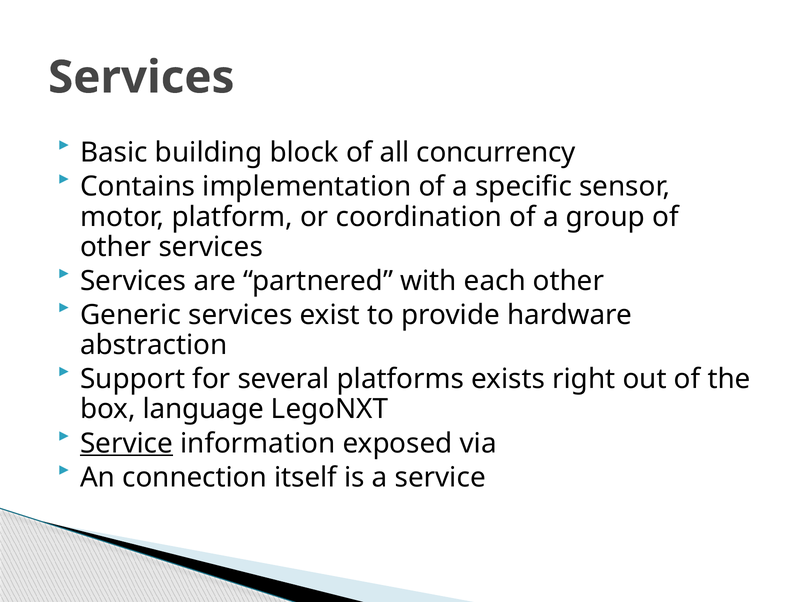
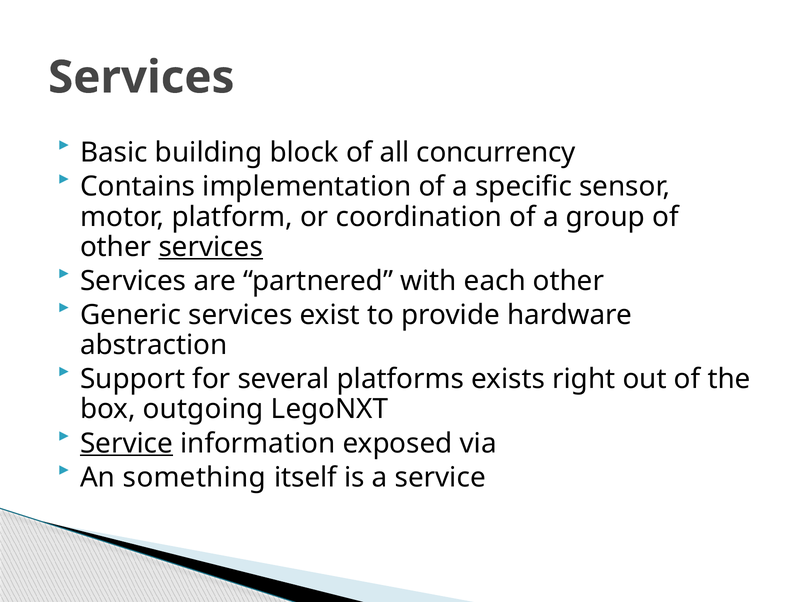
services at (211, 247) underline: none -> present
language: language -> outgoing
connection: connection -> something
